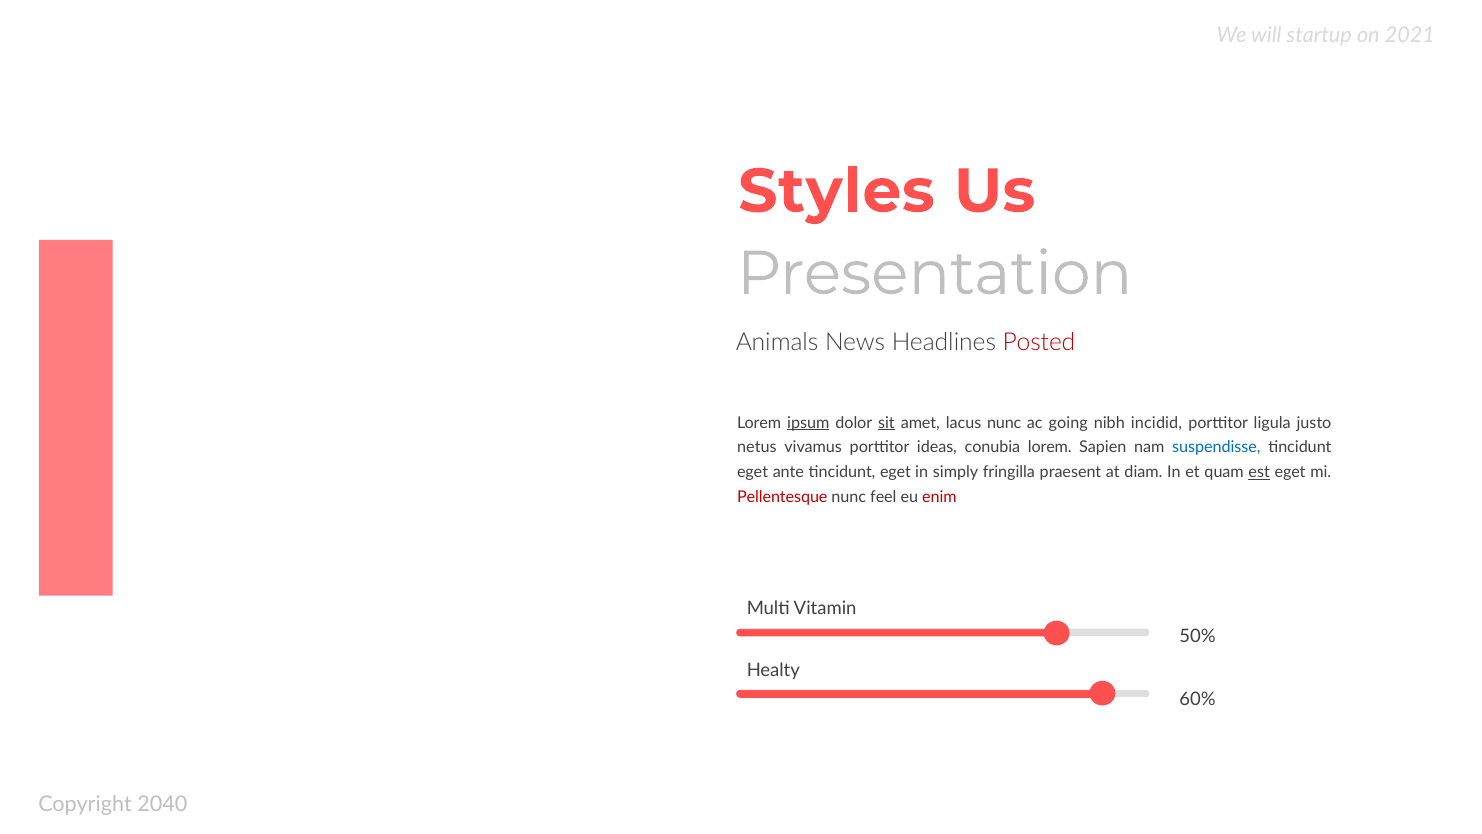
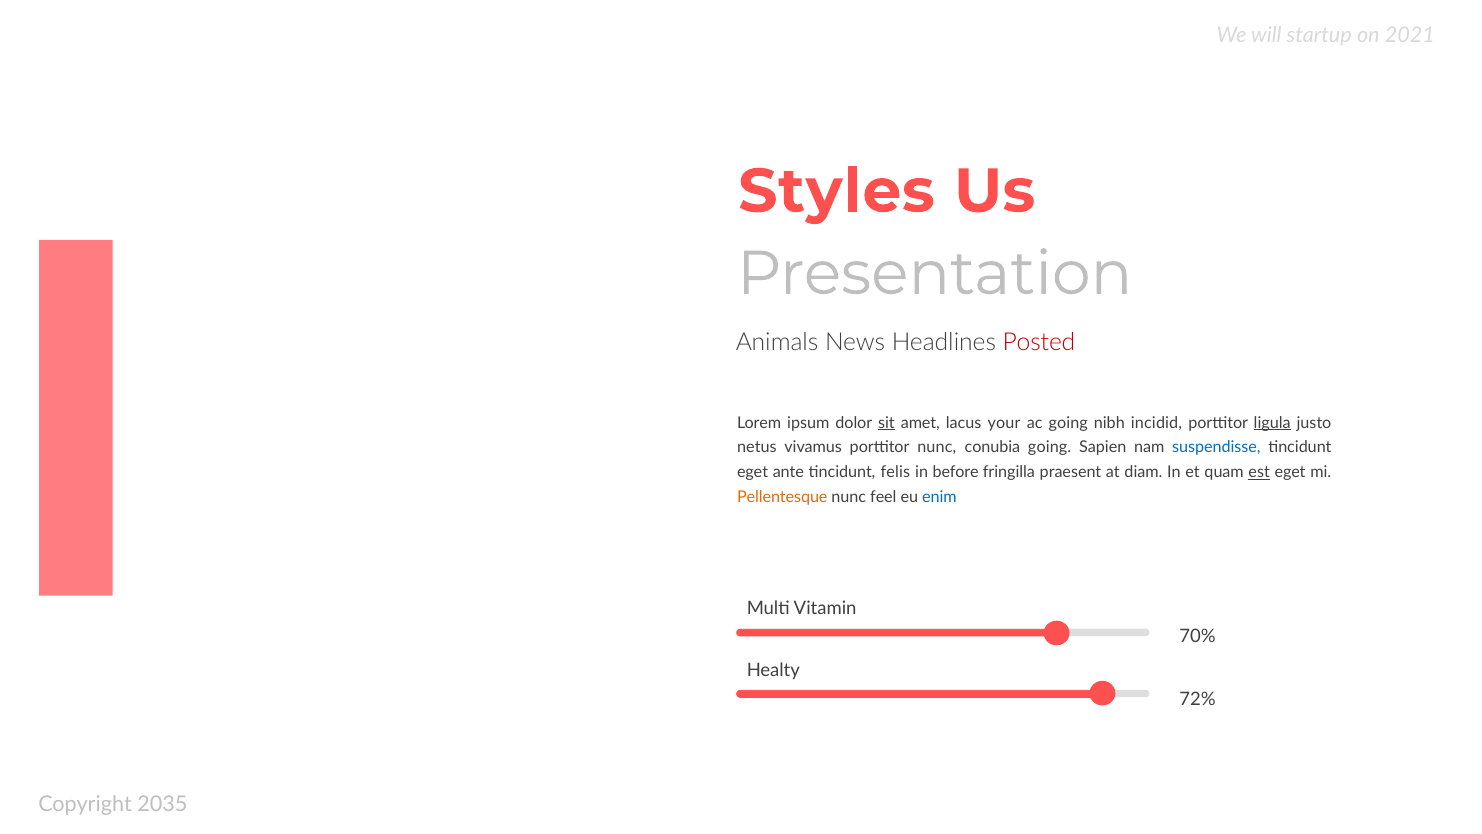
ipsum underline: present -> none
lacus nunc: nunc -> your
ligula underline: none -> present
porttitor ideas: ideas -> nunc
conubia lorem: lorem -> going
ante tincidunt eget: eget -> felis
simply: simply -> before
Pellentesque colour: red -> orange
enim colour: red -> blue
50%: 50% -> 70%
60%: 60% -> 72%
2040: 2040 -> 2035
